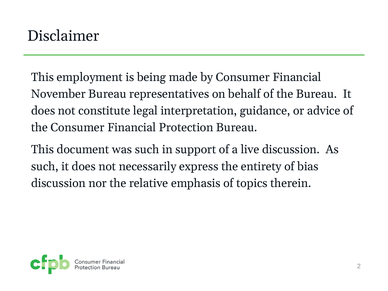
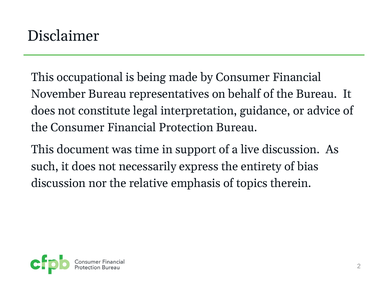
employment: employment -> occupational
was such: such -> time
